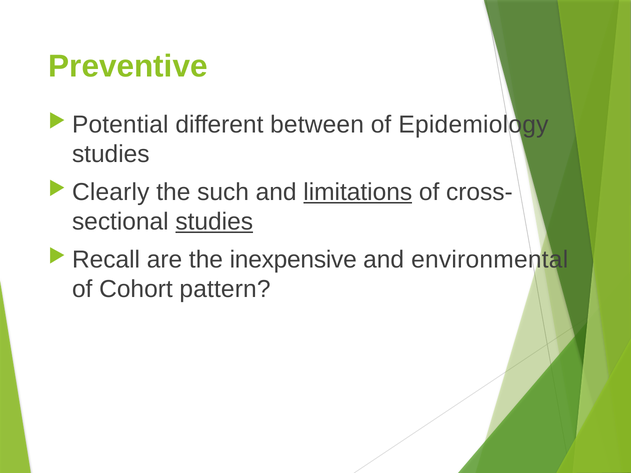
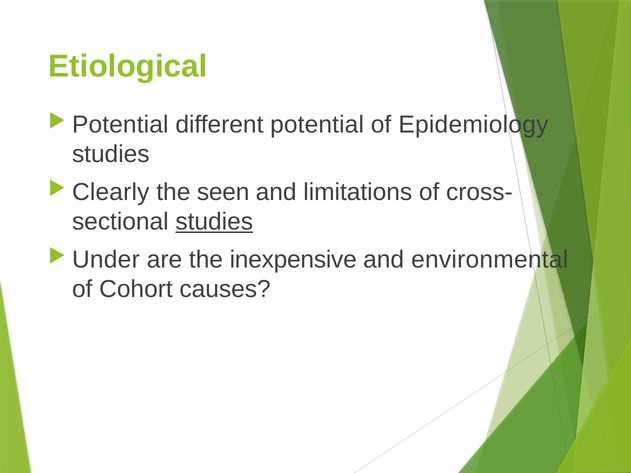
Preventive: Preventive -> Etiological
different between: between -> potential
such: such -> seen
limitations underline: present -> none
Recall: Recall -> Under
pattern: pattern -> causes
